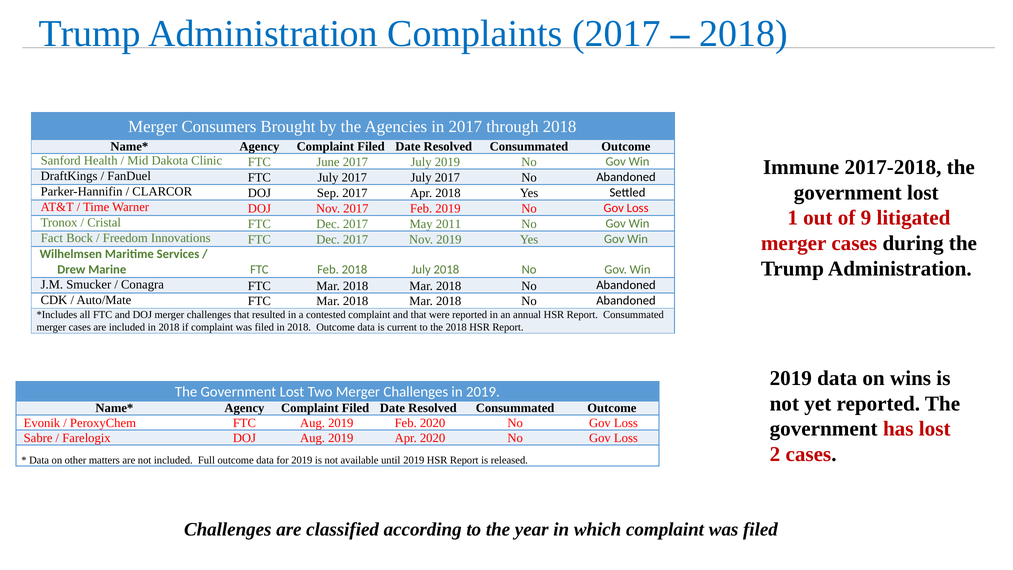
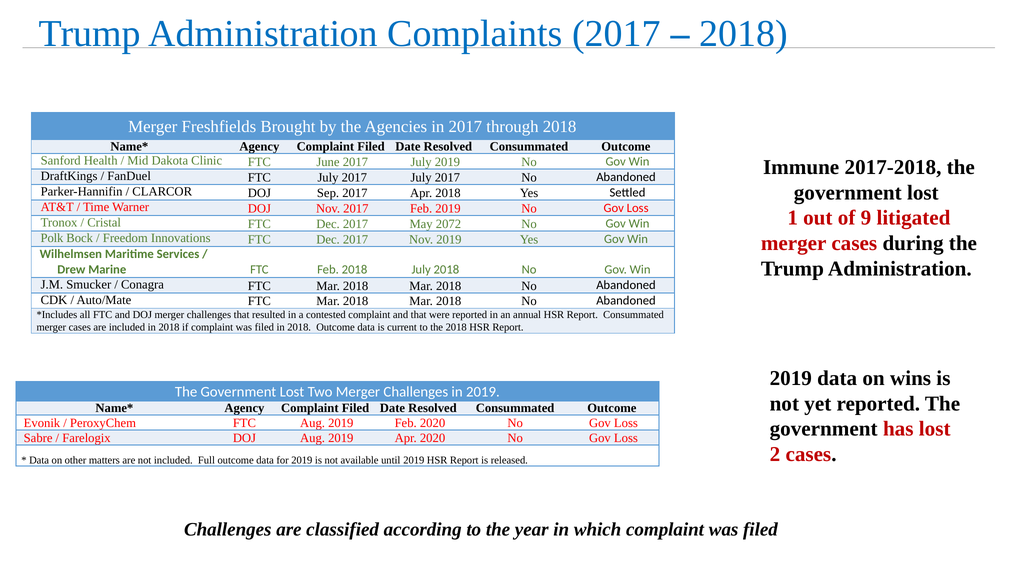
Consumers: Consumers -> Freshfields
2011: 2011 -> 2072
Fact: Fact -> Polk
